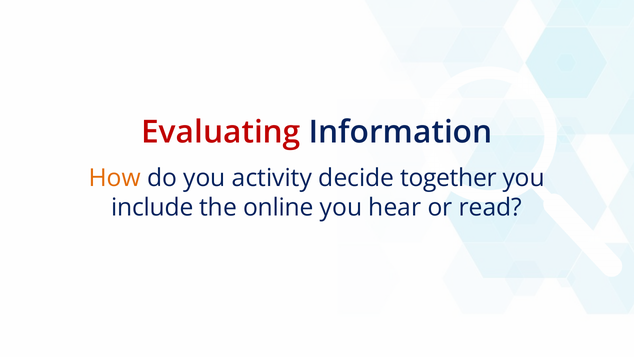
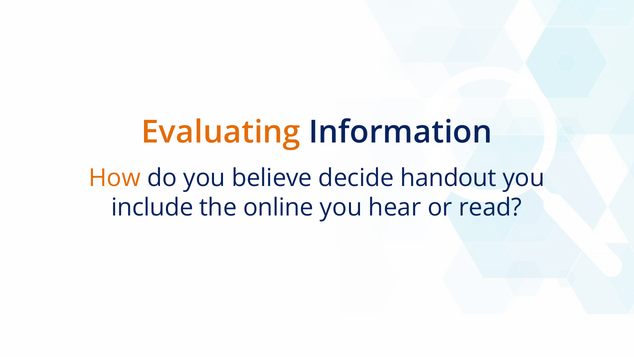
Evaluating colour: red -> orange
activity: activity -> believe
together: together -> handout
